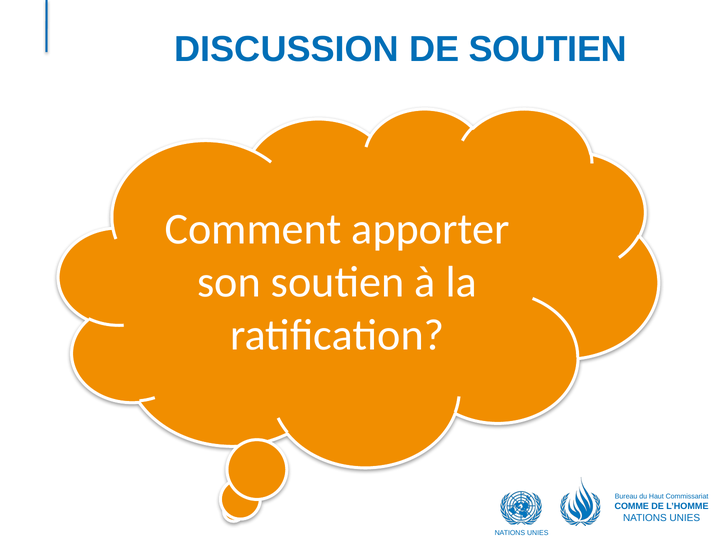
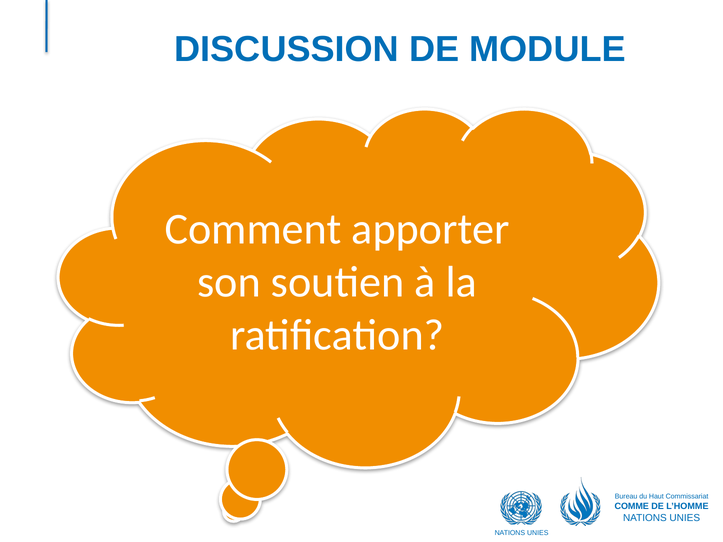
DE SOUTIEN: SOUTIEN -> MODULE
